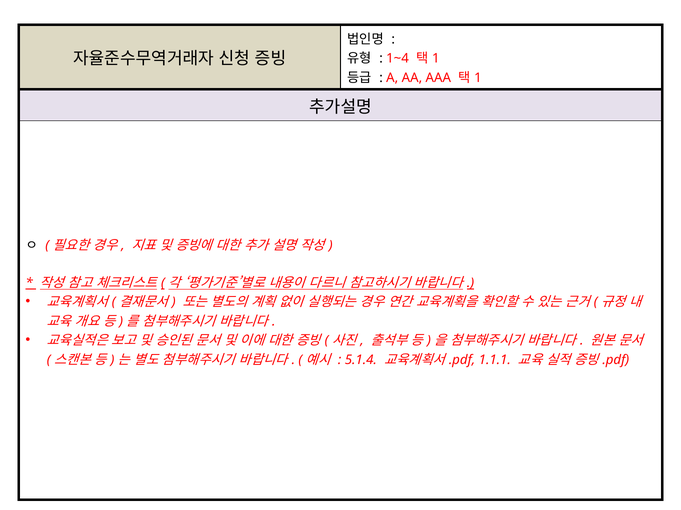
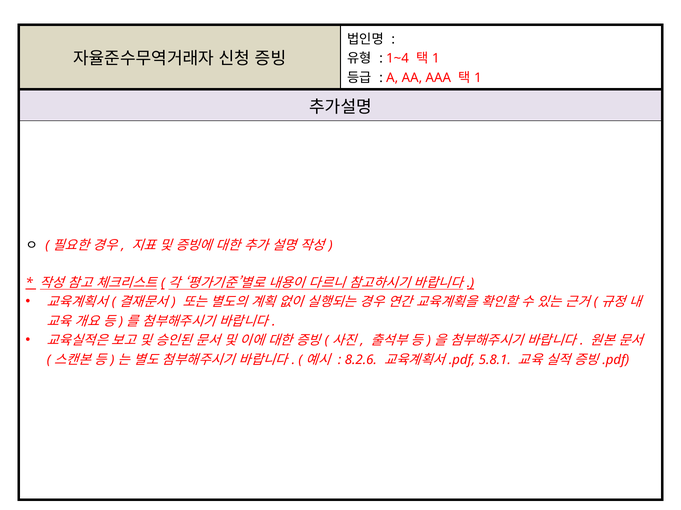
5.1.4: 5.1.4 -> 8.2.6
1.1.1: 1.1.1 -> 5.8.1
